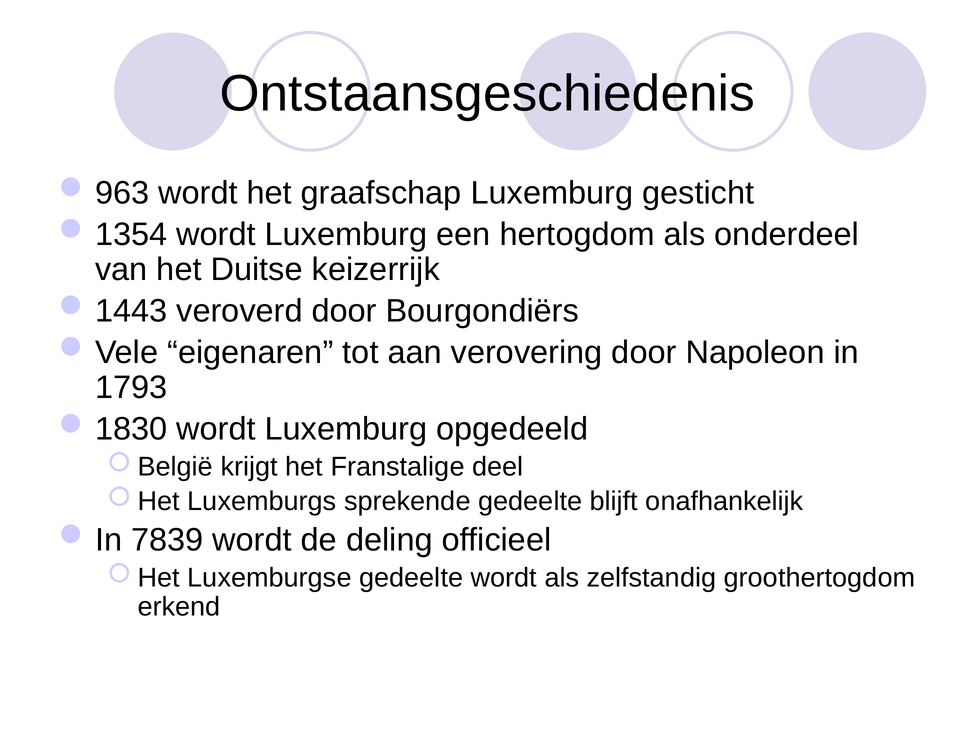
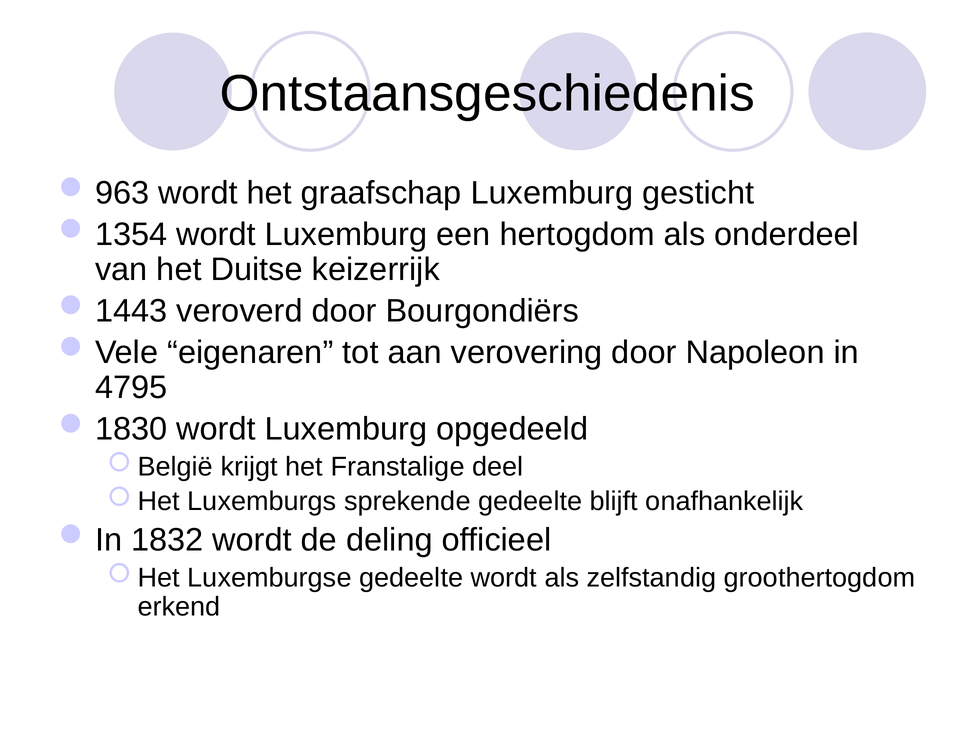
1793: 1793 -> 4795
7839: 7839 -> 1832
